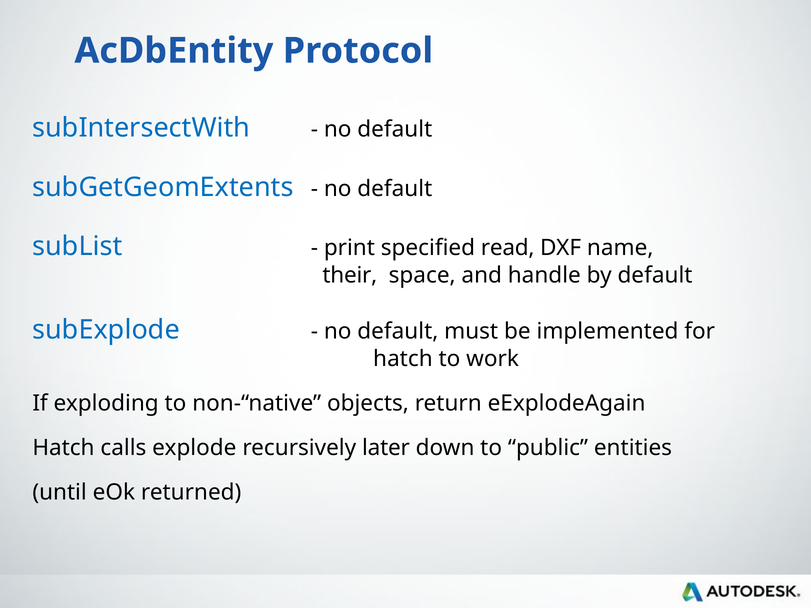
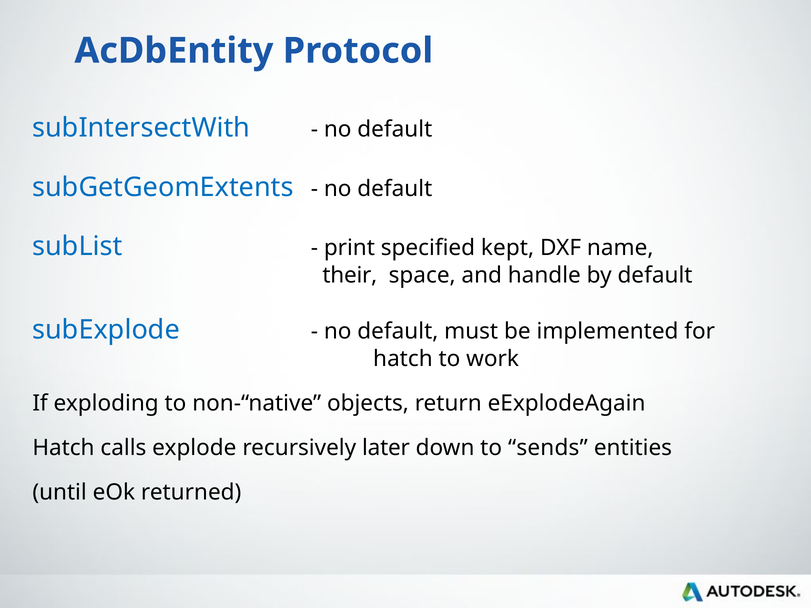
read: read -> kept
public: public -> sends
